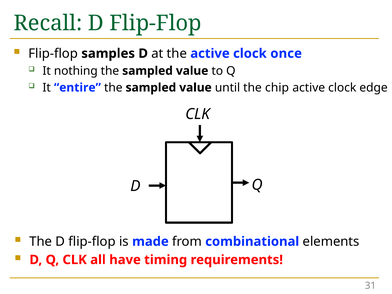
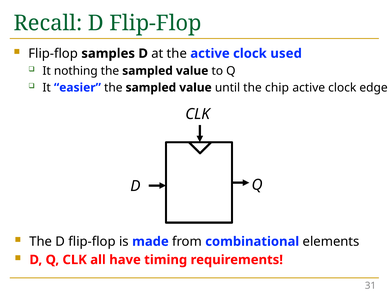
once: once -> used
entire: entire -> easier
